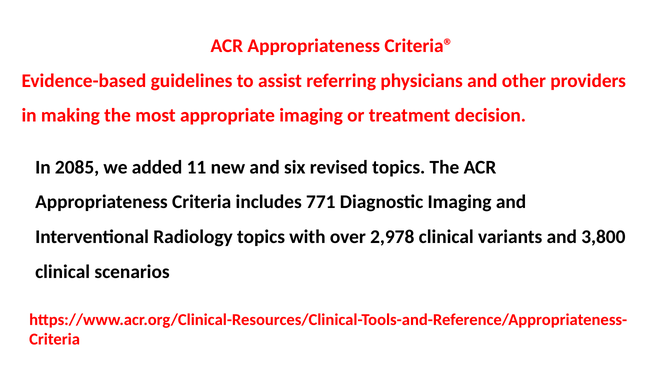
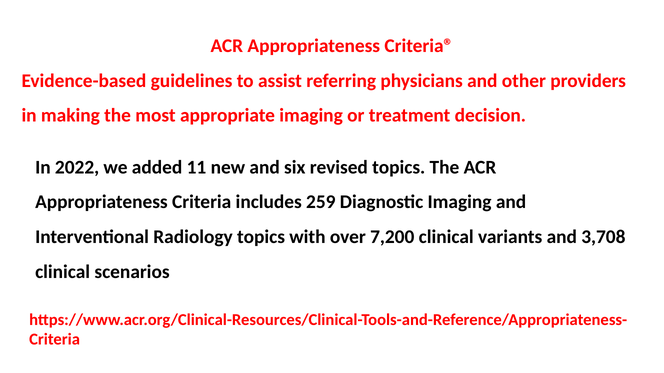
2085: 2085 -> 2022
771: 771 -> 259
2,978: 2,978 -> 7,200
3,800: 3,800 -> 3,708
